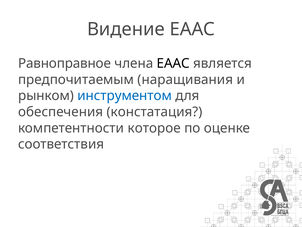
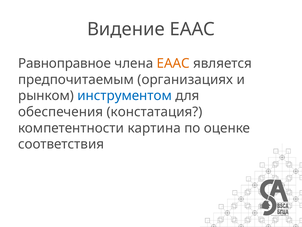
ЕААС at (173, 63) colour: black -> orange
наращивания: наращивания -> организациях
которое: которое -> картина
